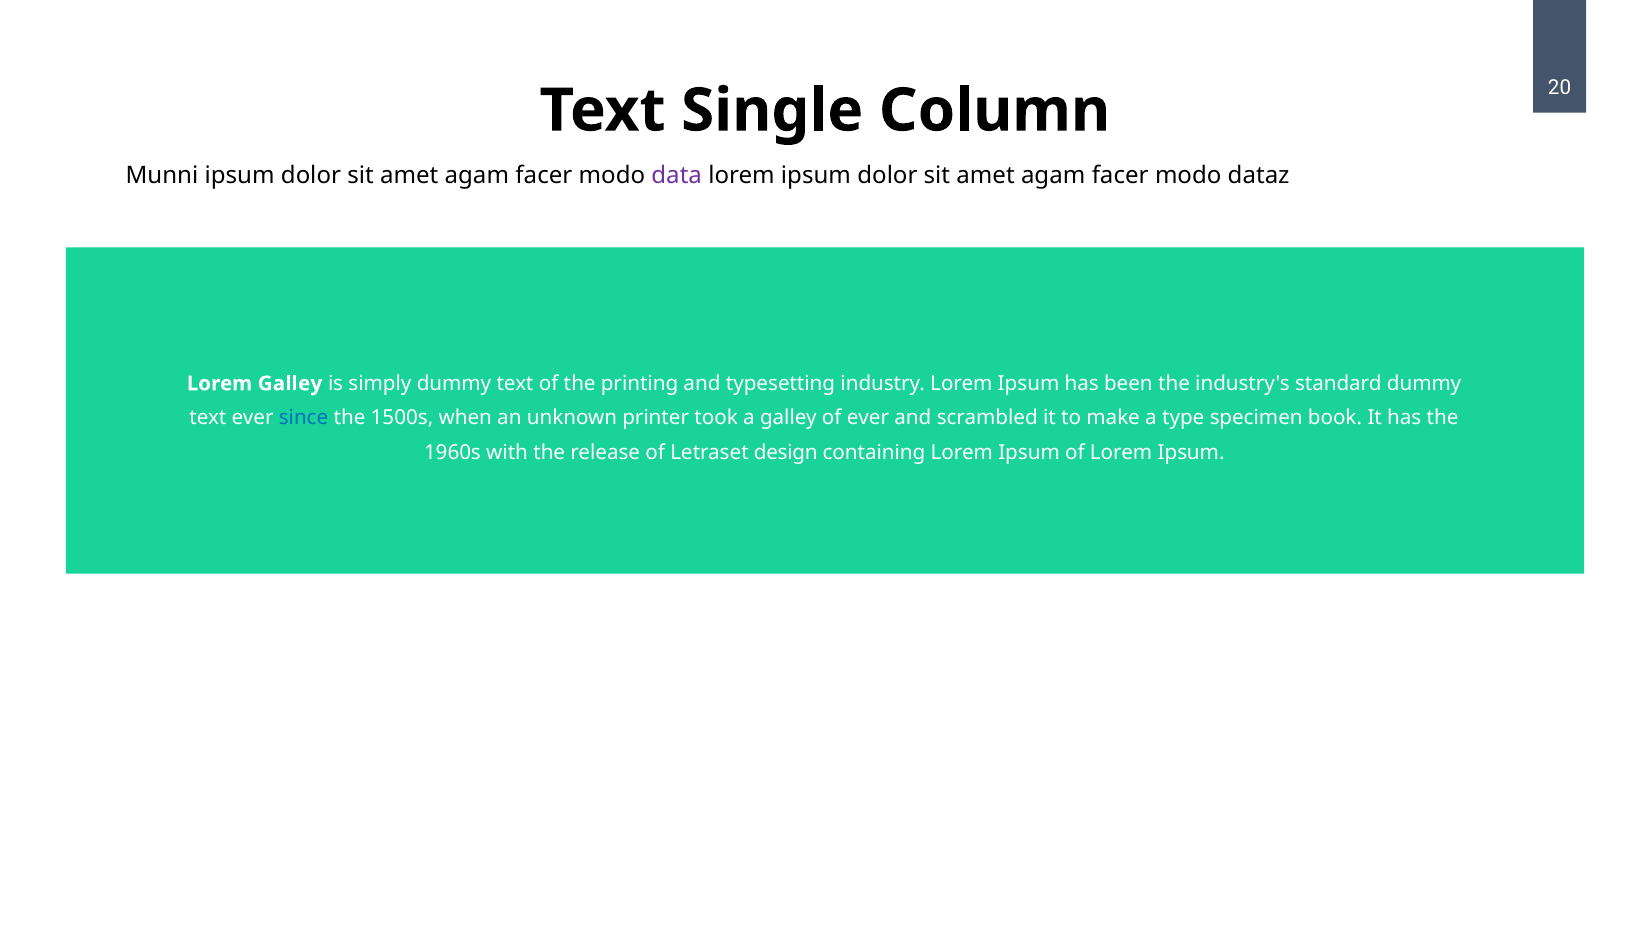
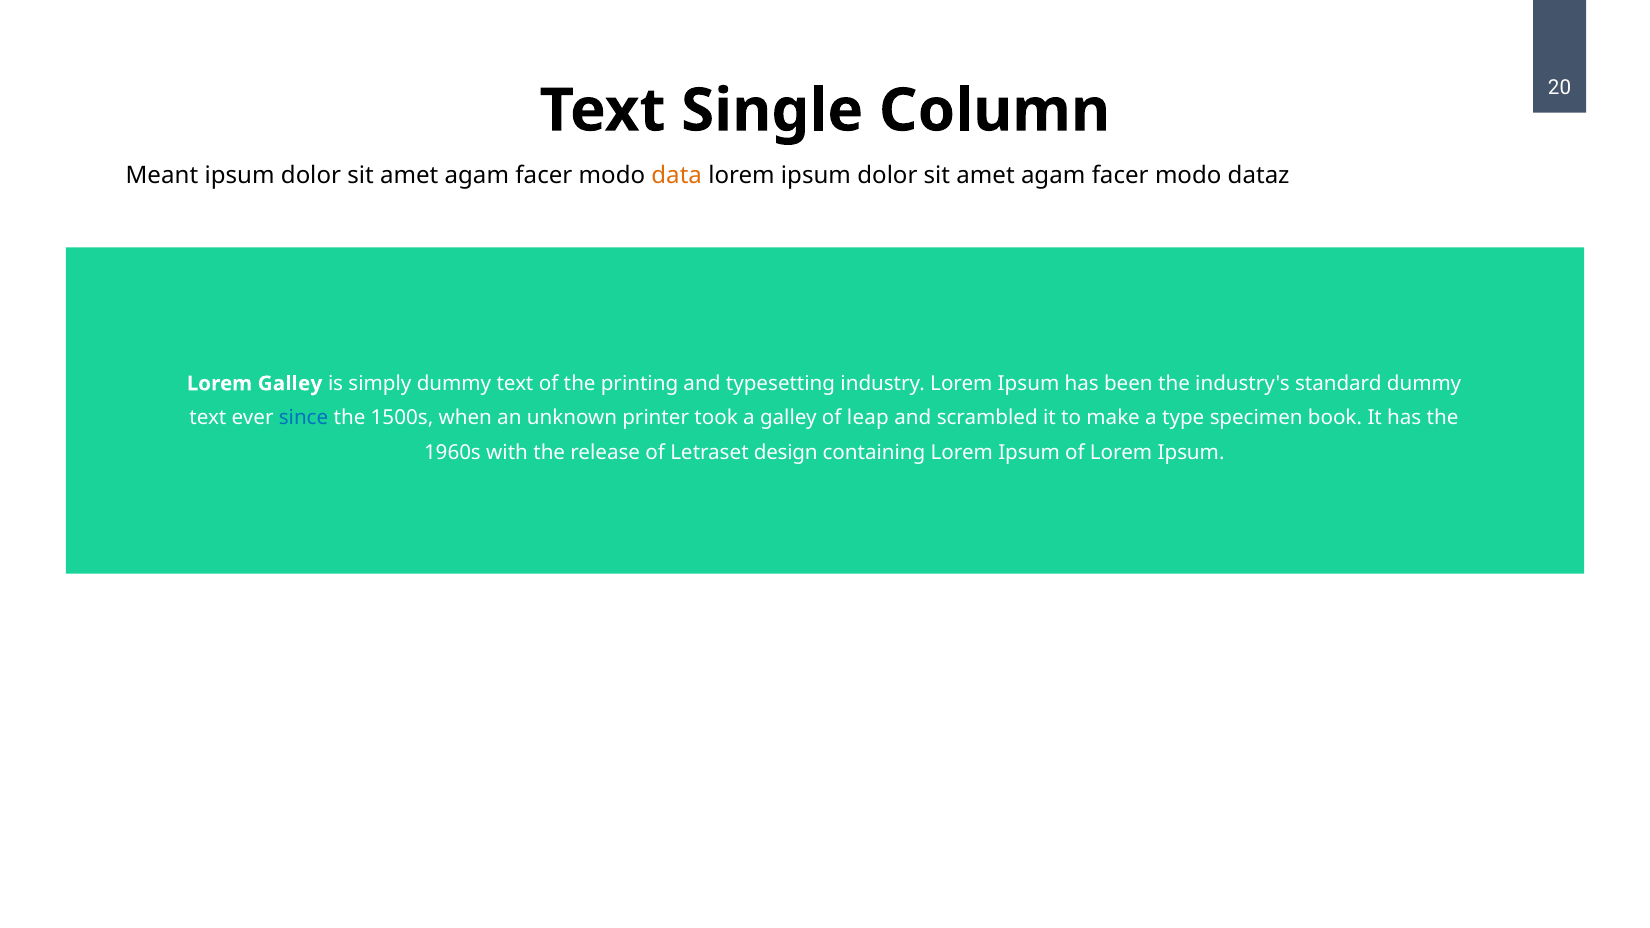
Munni: Munni -> Meant
data colour: purple -> orange
of ever: ever -> leap
